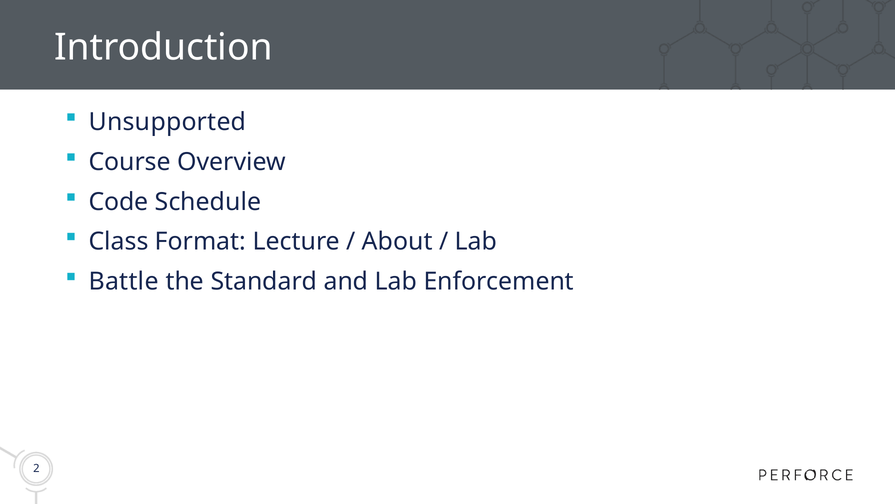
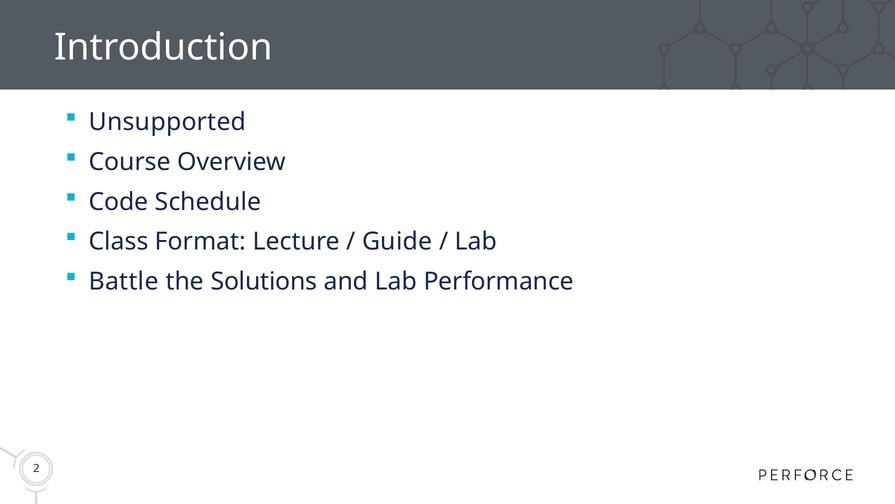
About: About -> Guide
Standard: Standard -> Solutions
Enforcement: Enforcement -> Performance
